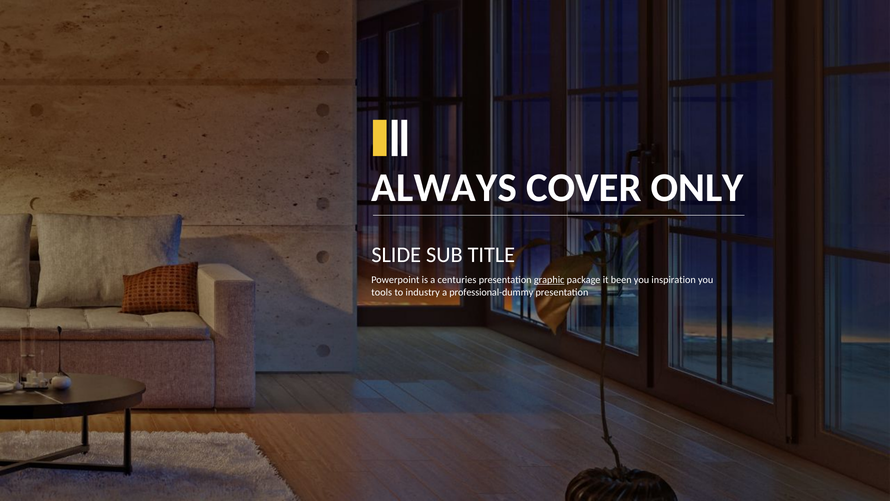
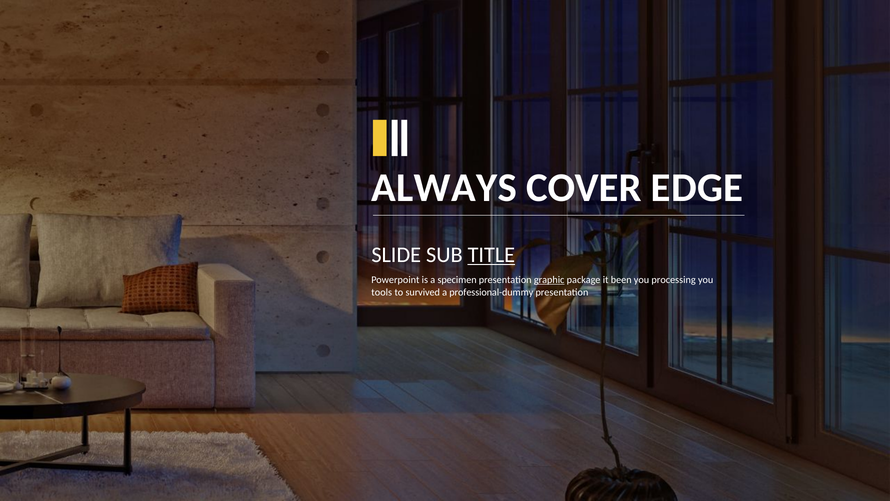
ONLY: ONLY -> EDGE
TITLE underline: none -> present
centuries: centuries -> specimen
inspiration: inspiration -> processing
industry: industry -> survived
